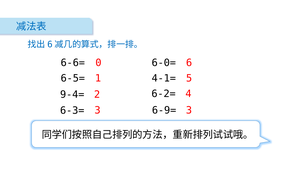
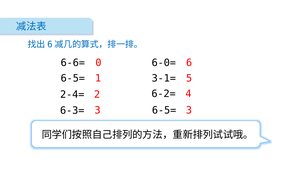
4-1=: 4-1= -> 3-1=
9-4=: 9-4= -> 2-4=
3 6-9=: 6-9= -> 6-5=
